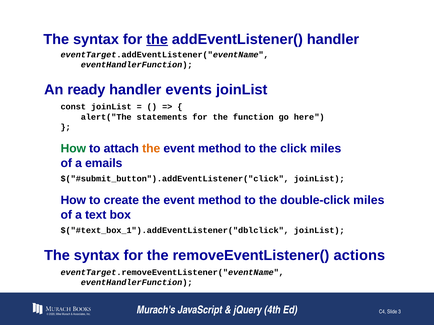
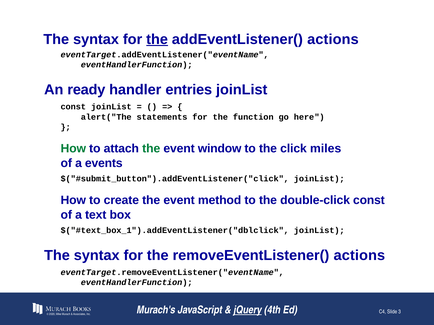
addEventListener( handler: handler -> actions
events: events -> entries
the at (151, 149) colour: orange -> green
method at (220, 149): method -> window
emails: emails -> events
double-click miles: miles -> const
jQuery underline: none -> present
